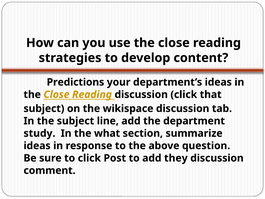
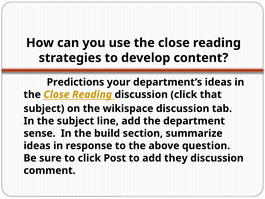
study: study -> sense
what: what -> build
